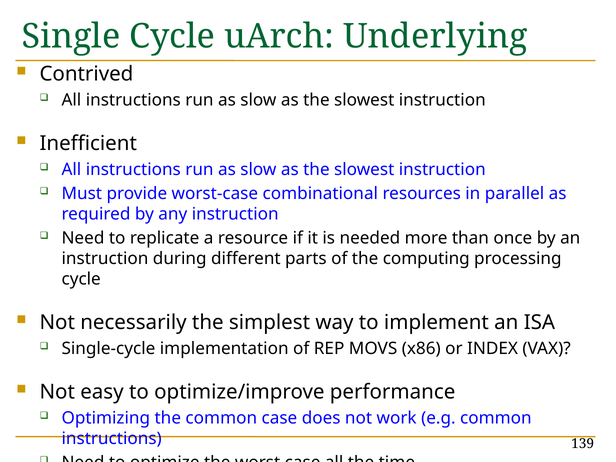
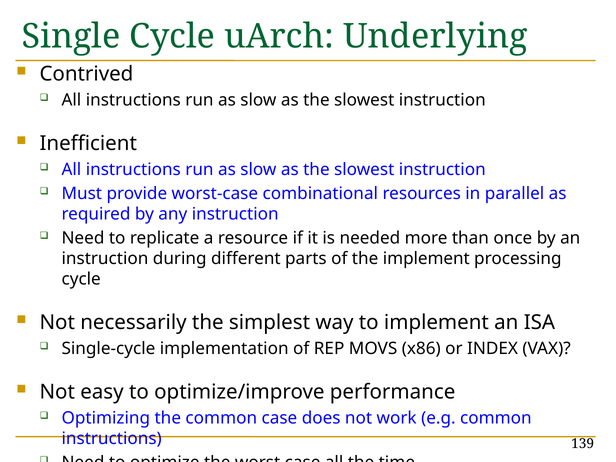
the computing: computing -> implement
